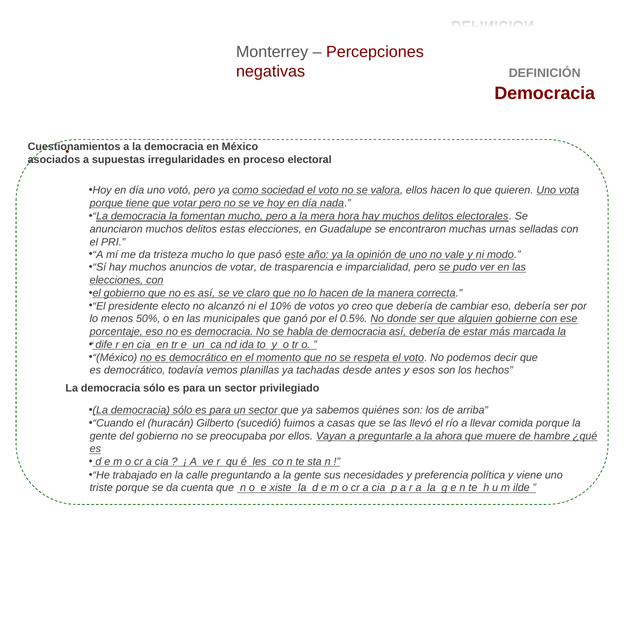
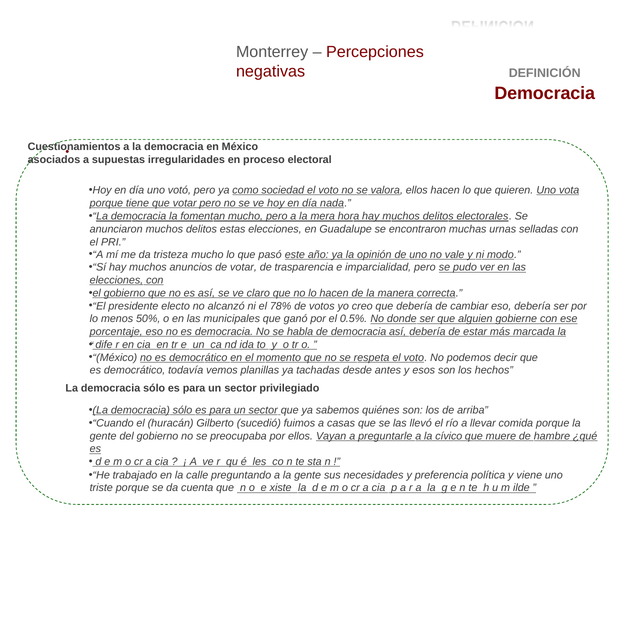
10%: 10% -> 78%
ahora: ahora -> cívico
